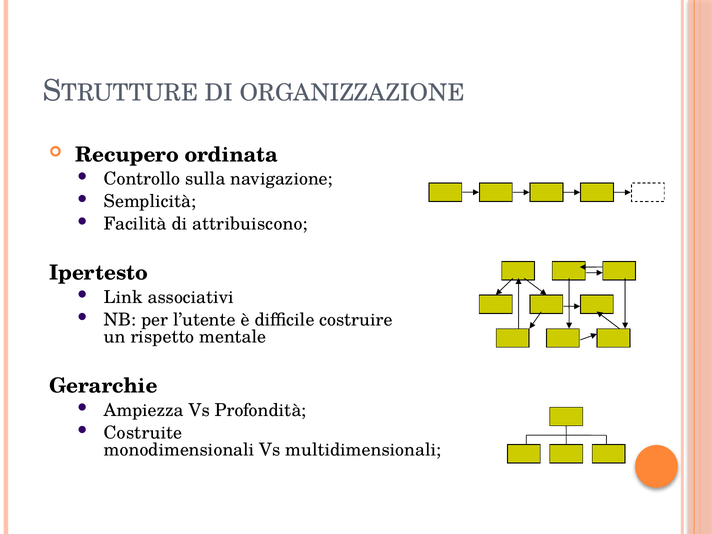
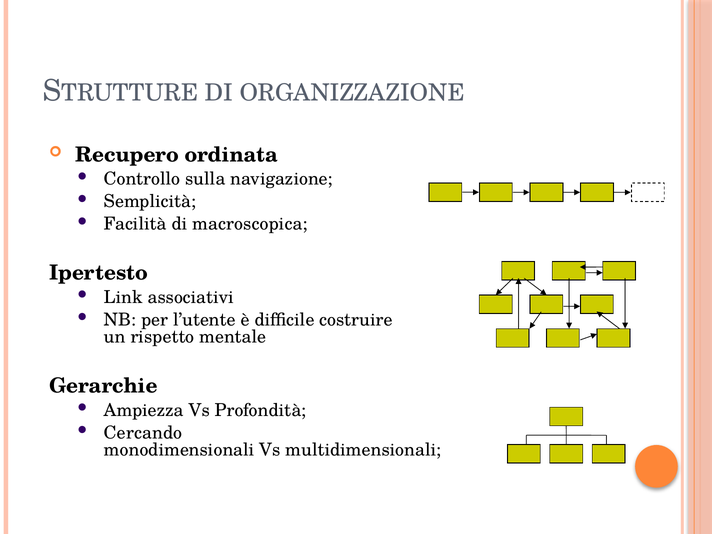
attribuiscono: attribuiscono -> macroscopica
Costruite: Costruite -> Cercando
